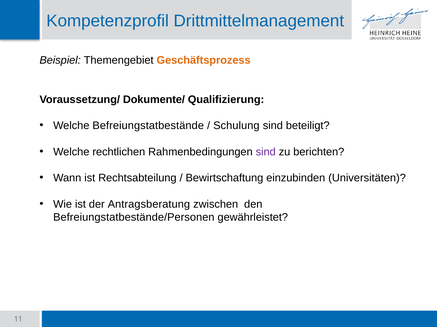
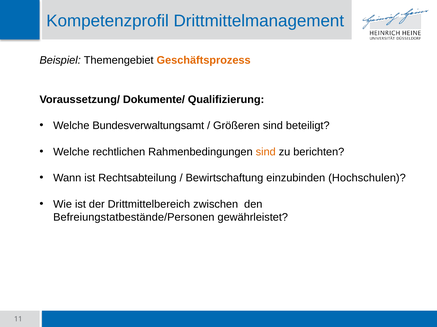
Befreiungstatbestände: Befreiungstatbestände -> Bundesverwaltungsamt
Schulung: Schulung -> Größeren
sind at (266, 152) colour: purple -> orange
Universitäten: Universitäten -> Hochschulen
Antragsberatung: Antragsberatung -> Drittmittelbereich
